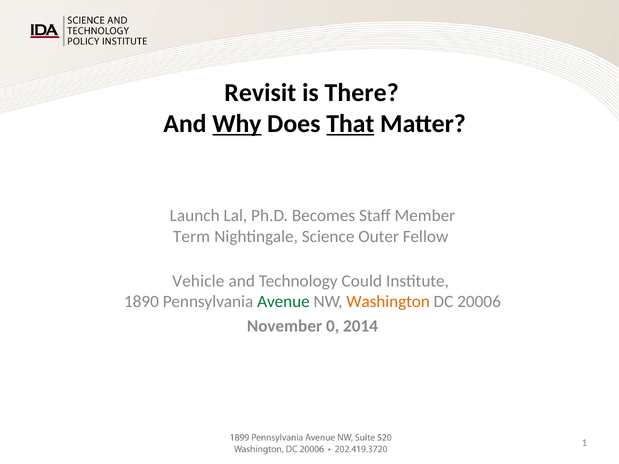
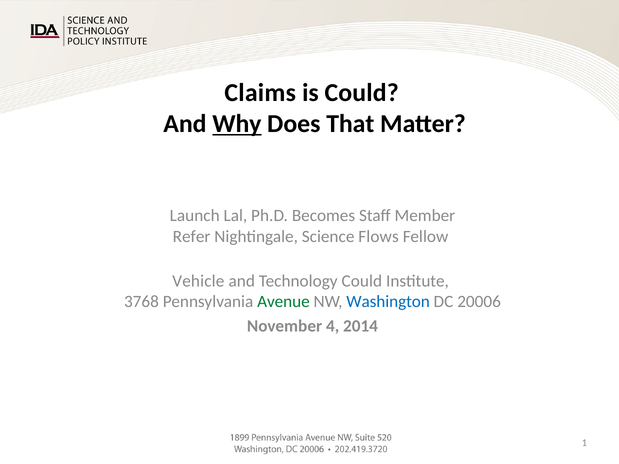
Revisit: Revisit -> Claims
is There: There -> Could
That underline: present -> none
Term: Term -> Refer
Outer: Outer -> Flows
1890: 1890 -> 3768
Washington colour: orange -> blue
0: 0 -> 4
